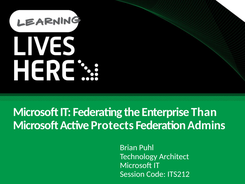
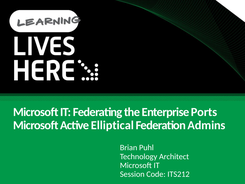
Than: Than -> Ports
Protects: Protects -> Elliptical
